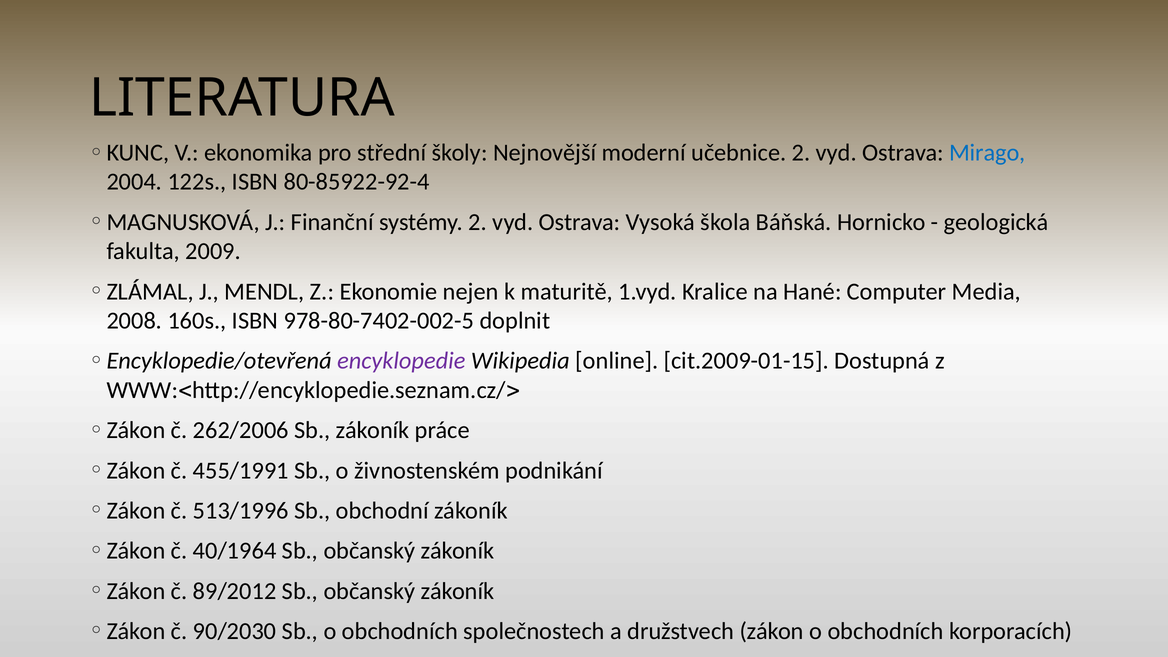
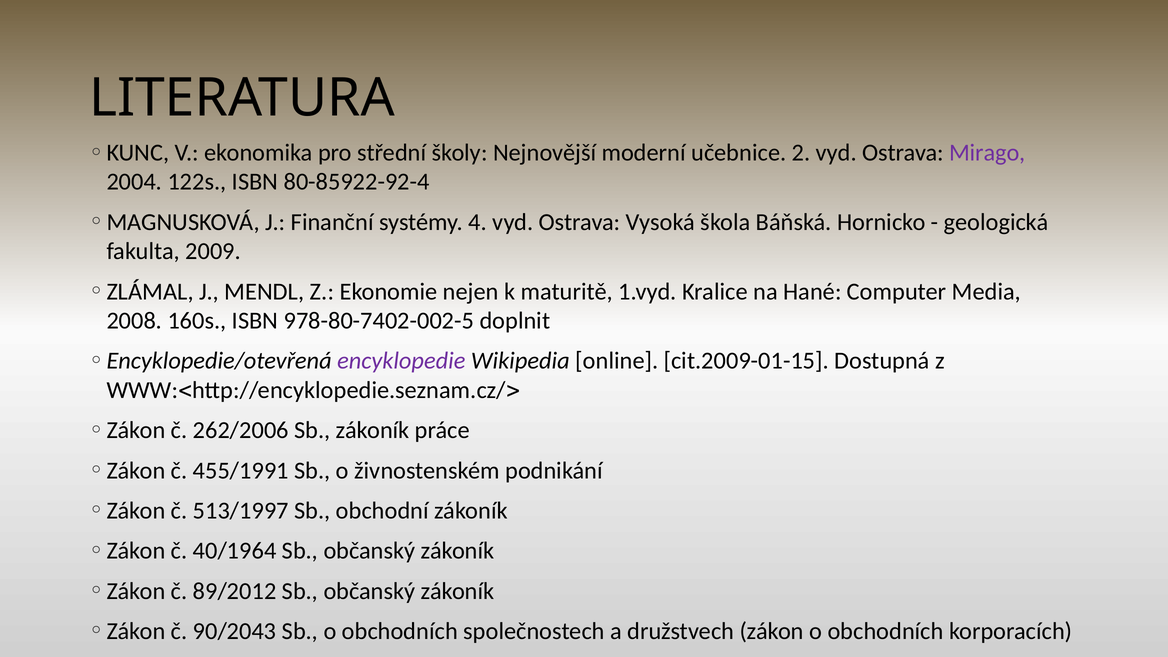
Mirago colour: blue -> purple
systémy 2: 2 -> 4
513/1996: 513/1996 -> 513/1997
90/2030: 90/2030 -> 90/2043
